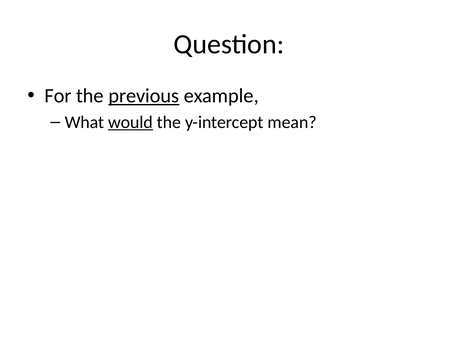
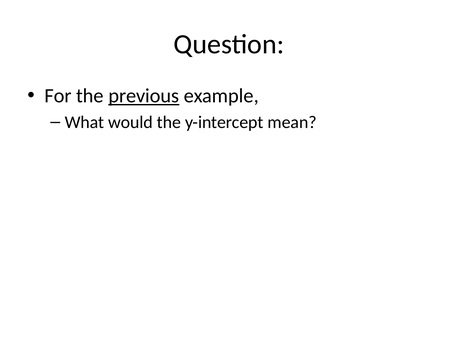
would underline: present -> none
